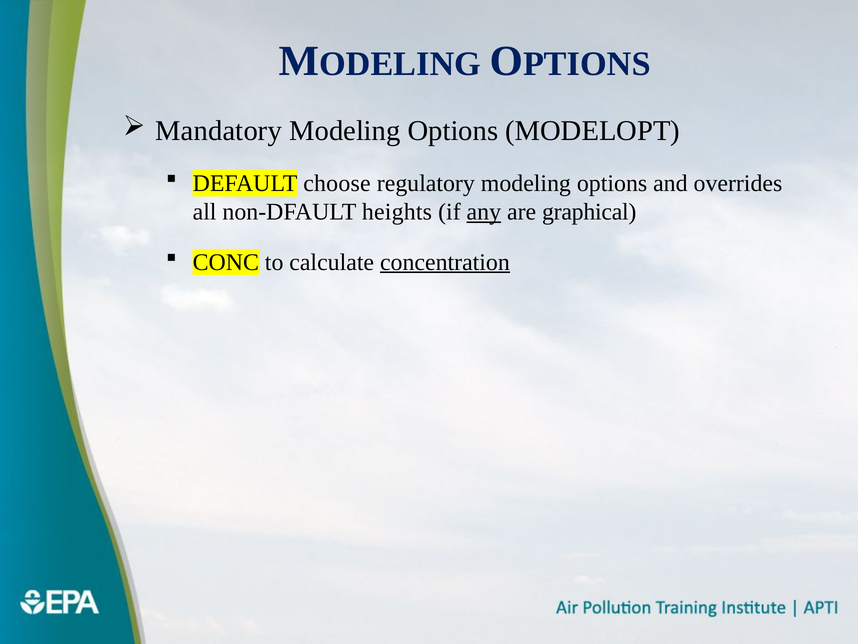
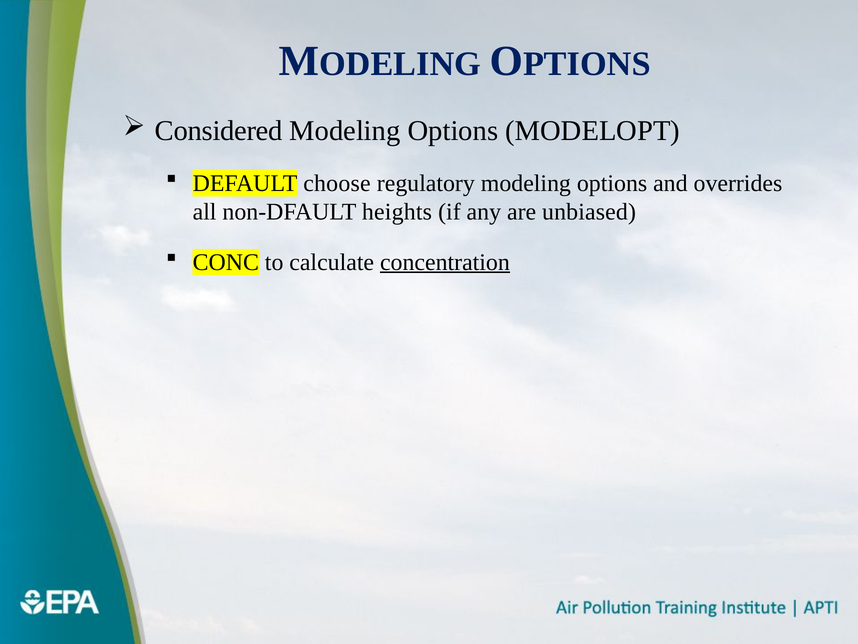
Mandatory: Mandatory -> Considered
any underline: present -> none
graphical: graphical -> unbiased
